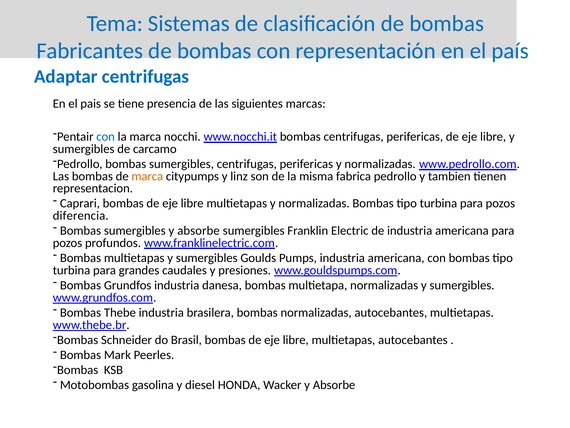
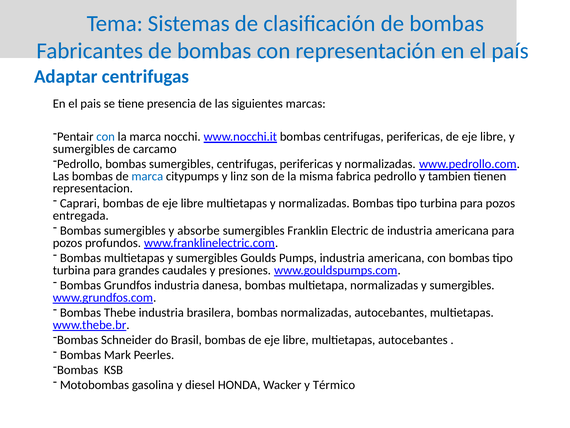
marca at (147, 176) colour: orange -> blue
diferencia: diferencia -> entregada
Wacker y Absorbe: Absorbe -> Térmico
